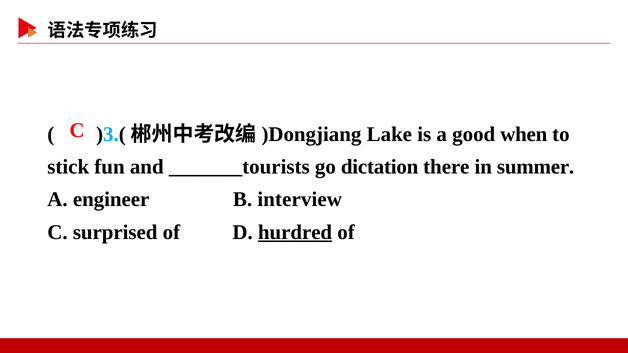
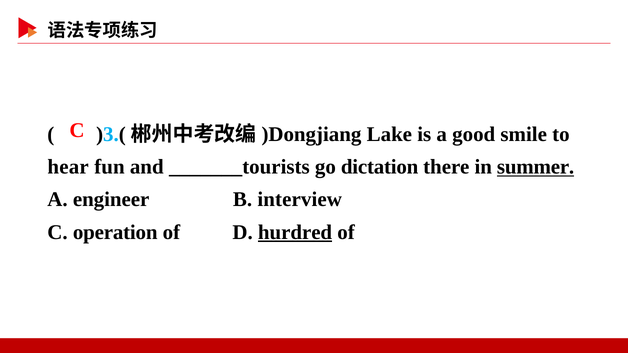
when: when -> smile
stick: stick -> hear
summer underline: none -> present
surprised: surprised -> operation
